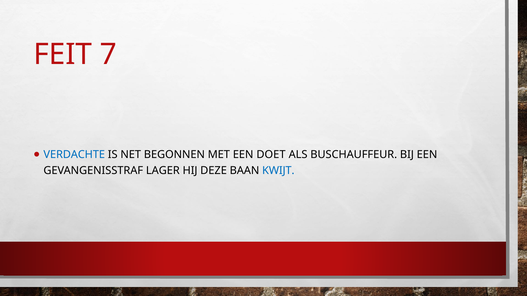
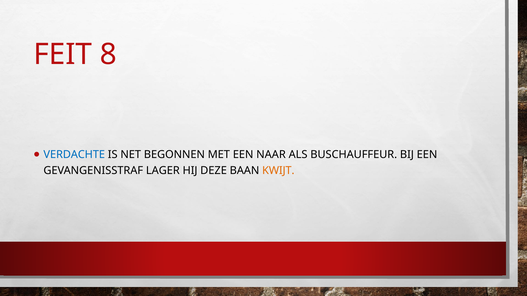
7: 7 -> 8
DOET: DOET -> NAAR
KWIJT colour: blue -> orange
